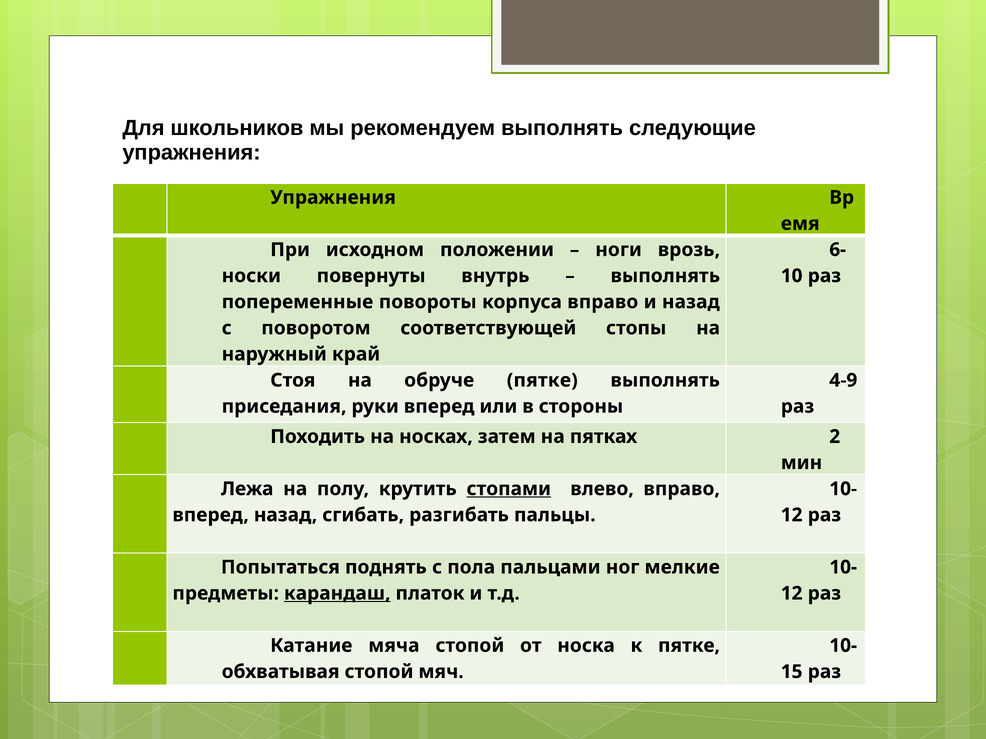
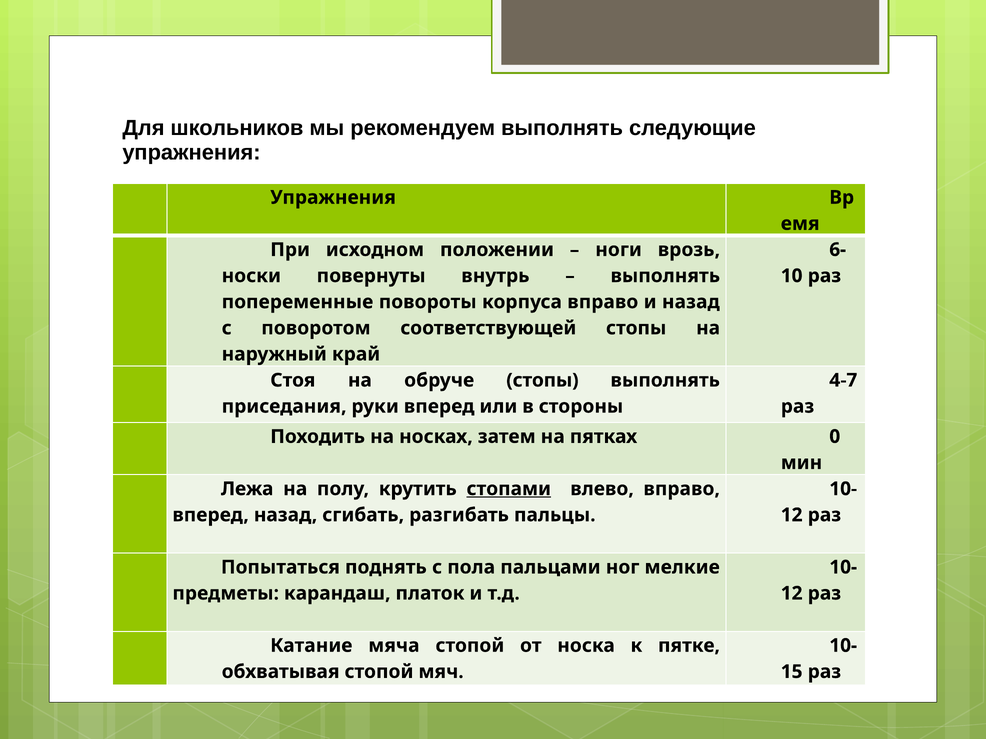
обруче пятке: пятке -> стопы
4-9: 4-9 -> 4-7
пятках 2: 2 -> 0
карандаш underline: present -> none
